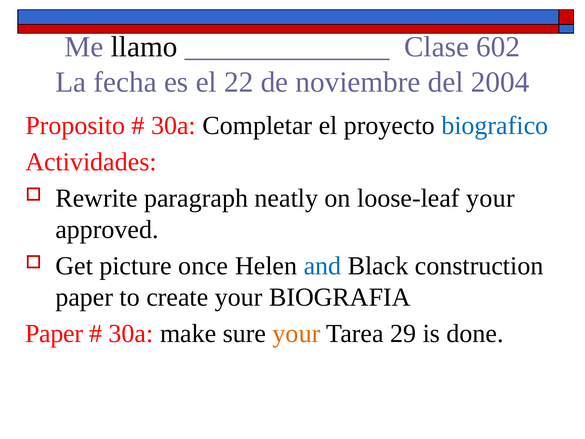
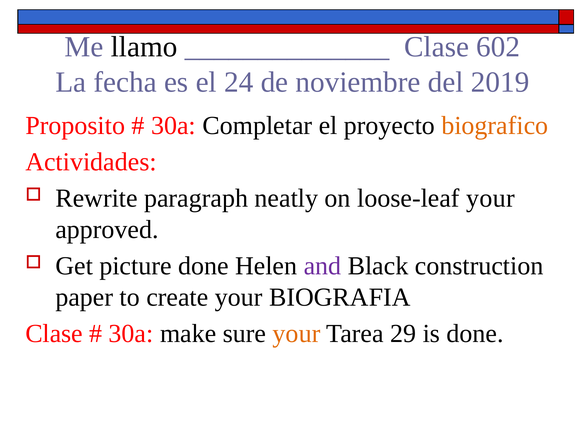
22: 22 -> 24
2004: 2004 -> 2019
biografico colour: blue -> orange
picture once: once -> done
and colour: blue -> purple
Paper at (54, 333): Paper -> Clase
